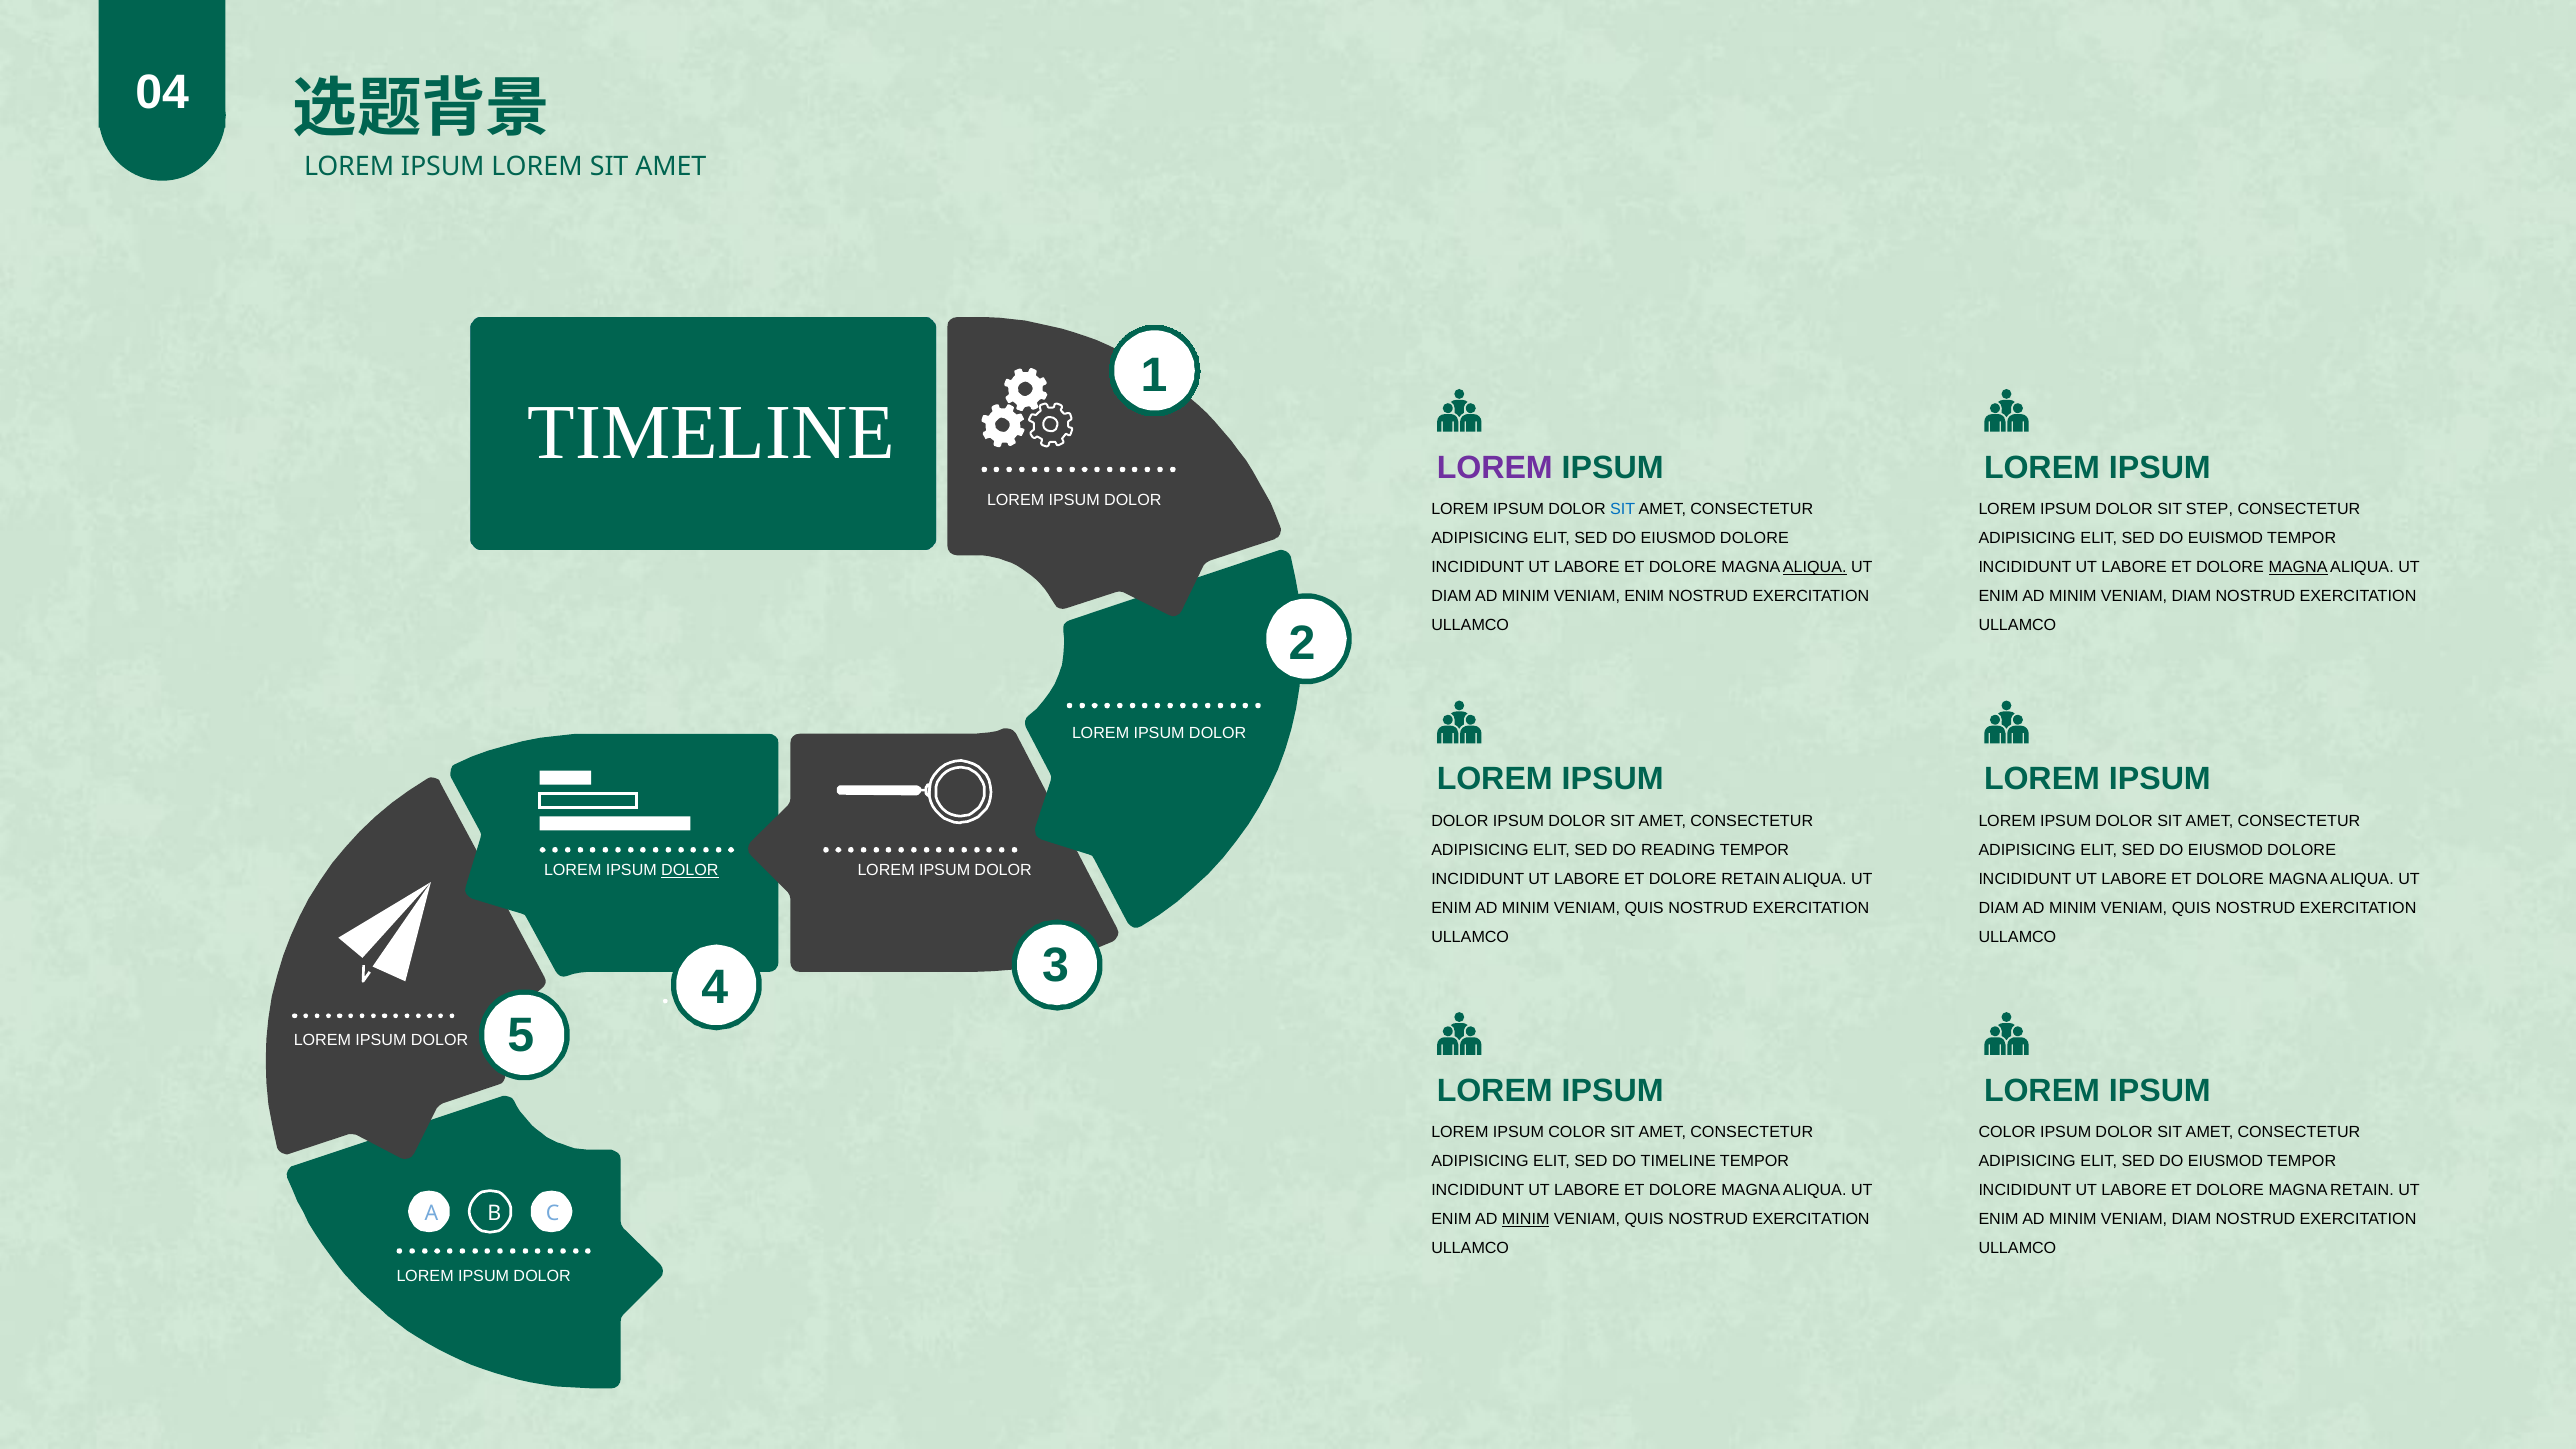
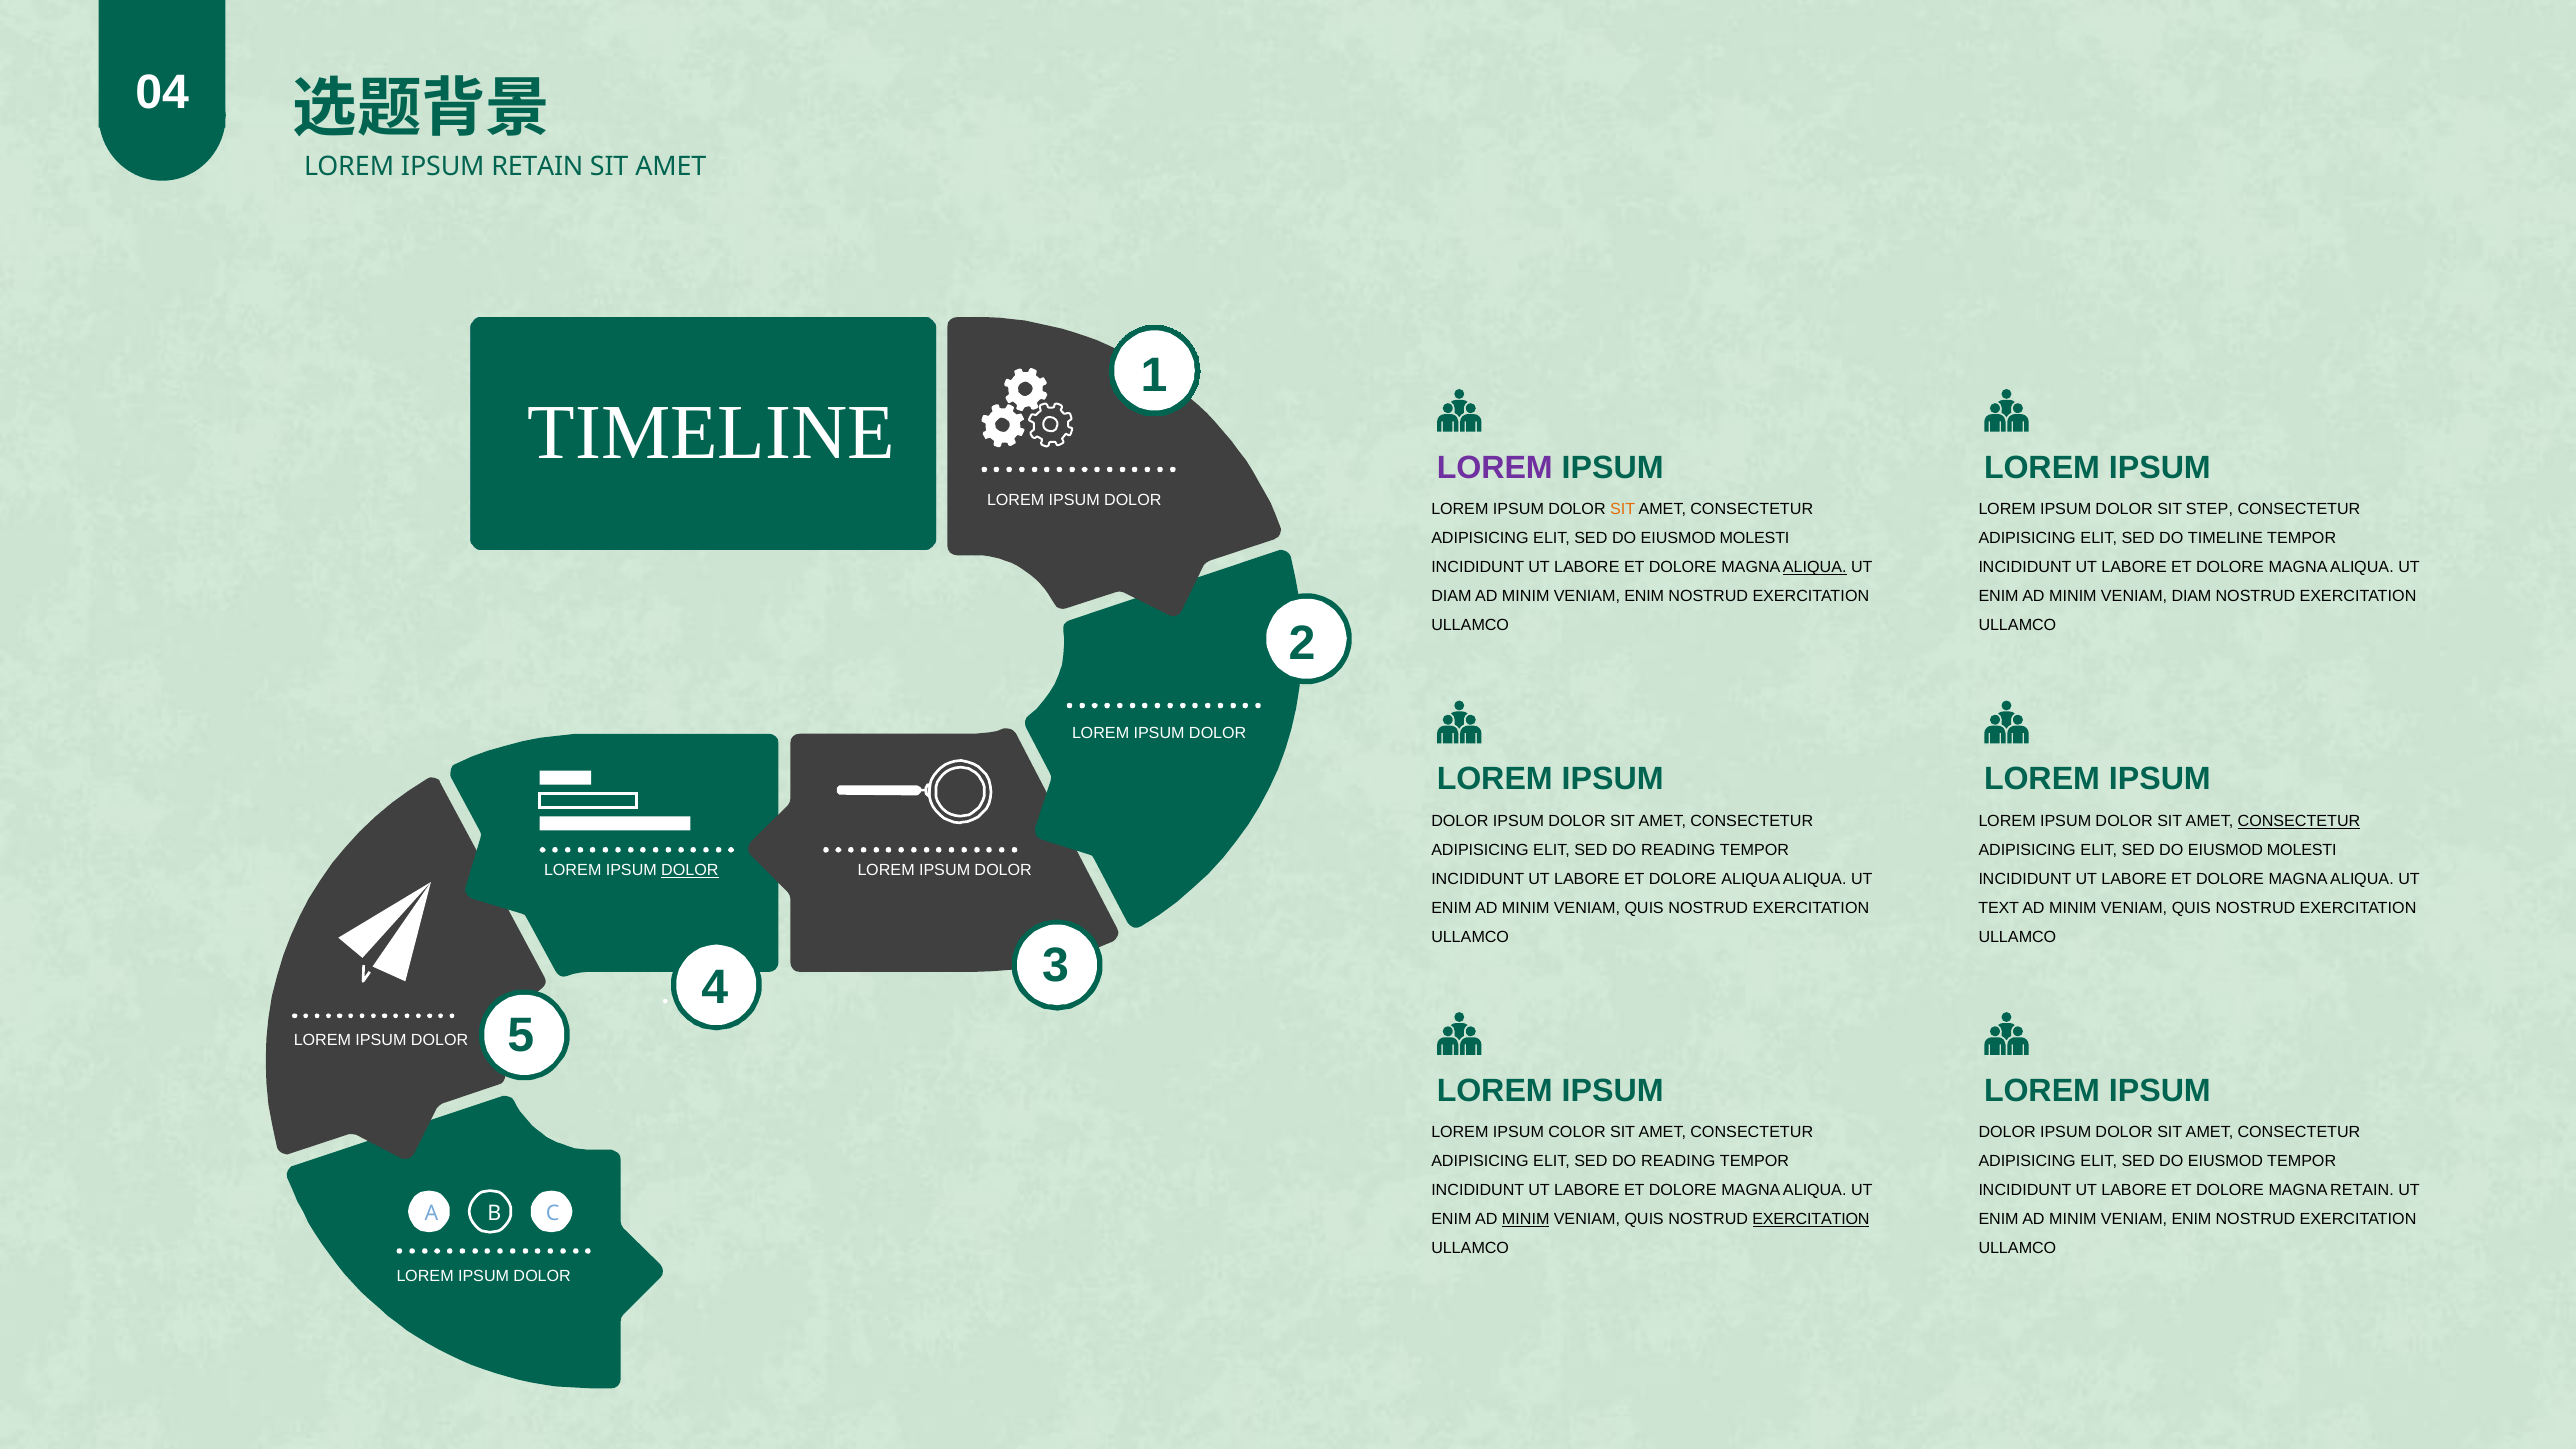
LOREM at (537, 167): LOREM -> RETAIN
SIT at (1623, 510) colour: blue -> orange
DOLORE at (1754, 539): DOLORE -> MOLESTI
DO EUISMOD: EUISMOD -> TIMELINE
MAGNA at (2298, 568) underline: present -> none
CONSECTETUR at (2299, 821) underline: none -> present
DOLORE at (2302, 850): DOLORE -> MOLESTI
DOLORE RETAIN: RETAIN -> ALIQUA
DIAM at (1999, 908): DIAM -> TEXT
COLOR at (2007, 1133): COLOR -> DOLOR
TIMELINE at (1678, 1162): TIMELINE -> READING
EXERCITATION at (1811, 1220) underline: none -> present
DIAM at (2191, 1220): DIAM -> ENIM
